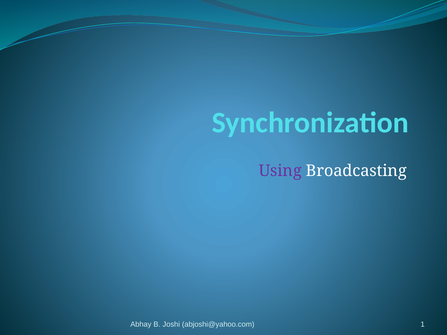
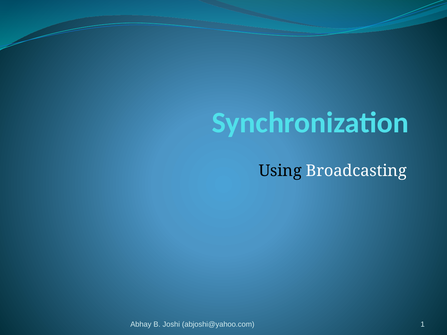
Using colour: purple -> black
